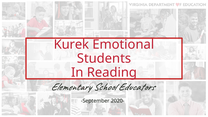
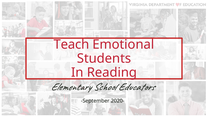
Kurek: Kurek -> Teach
